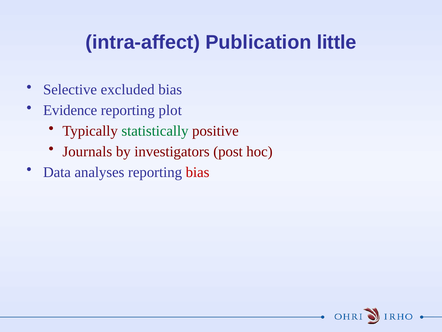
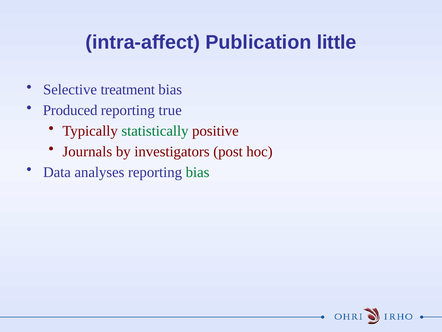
excluded: excluded -> treatment
Evidence: Evidence -> Produced
plot: plot -> true
bias at (198, 172) colour: red -> green
